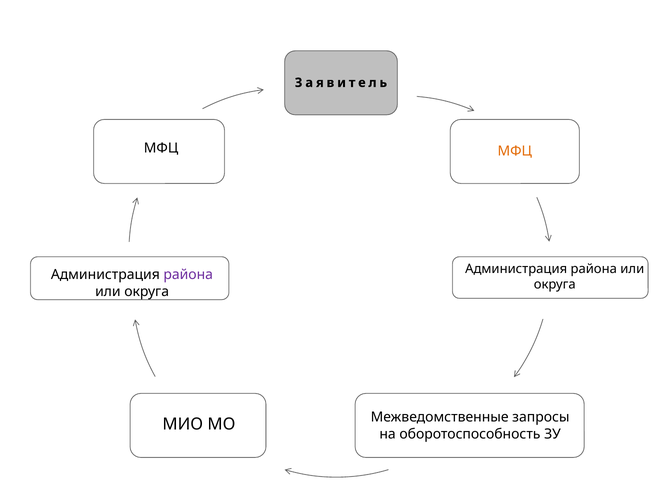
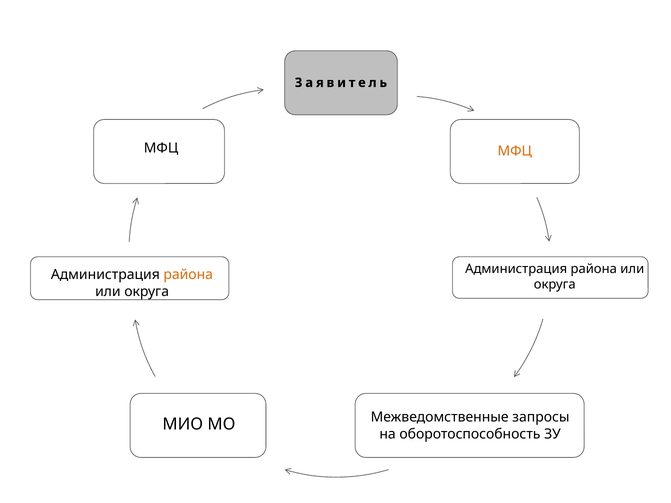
района at (188, 275) colour: purple -> orange
